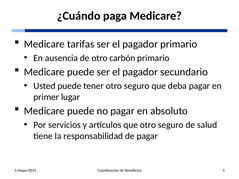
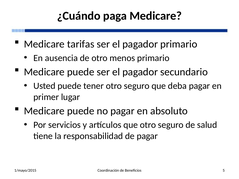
carbón: carbón -> menos
